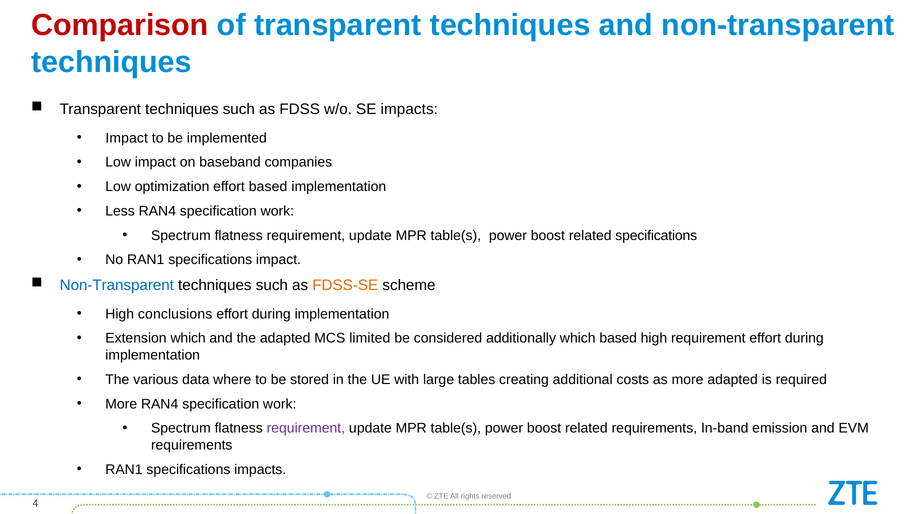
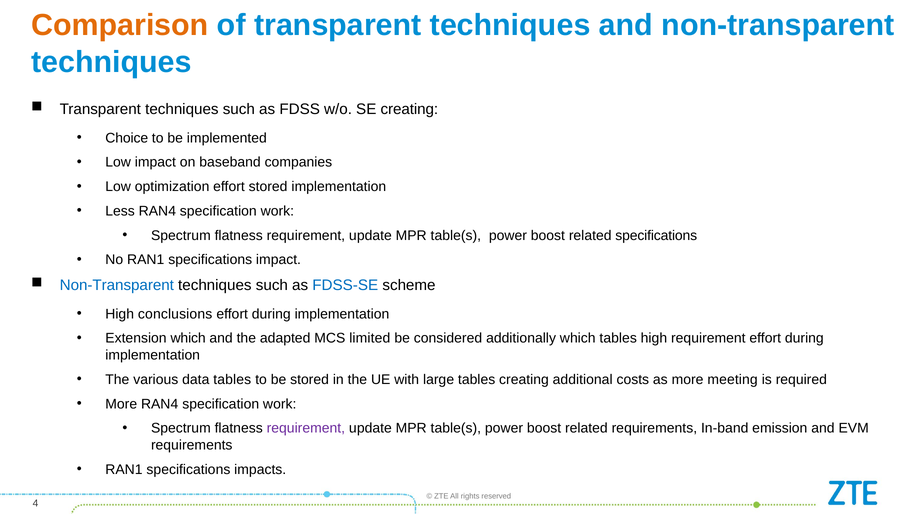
Comparison colour: red -> orange
SE impacts: impacts -> creating
Impact at (127, 138): Impact -> Choice
effort based: based -> stored
FDSS-SE colour: orange -> blue
which based: based -> tables
data where: where -> tables
more adapted: adapted -> meeting
